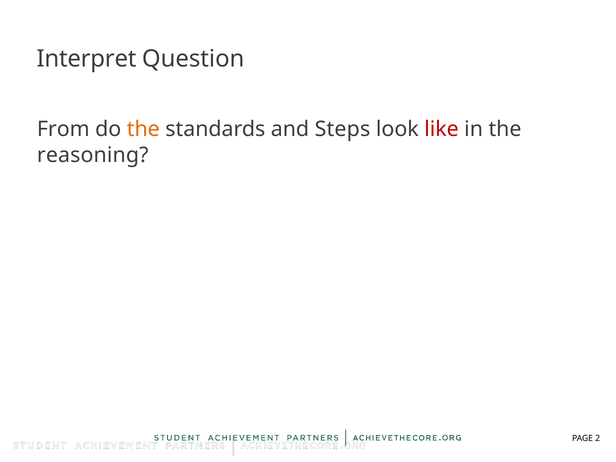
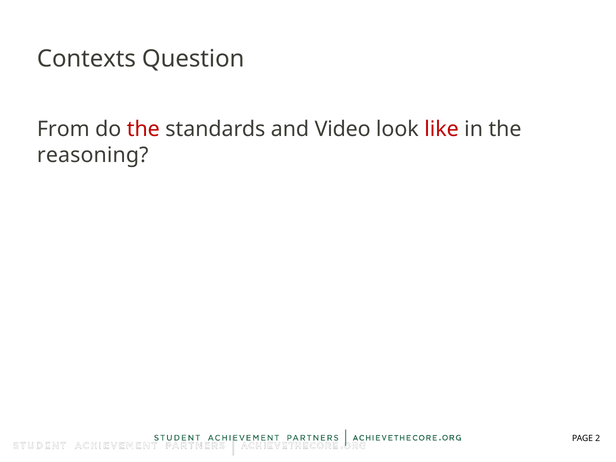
Interpret: Interpret -> Contexts
the at (143, 129) colour: orange -> red
Steps: Steps -> Video
